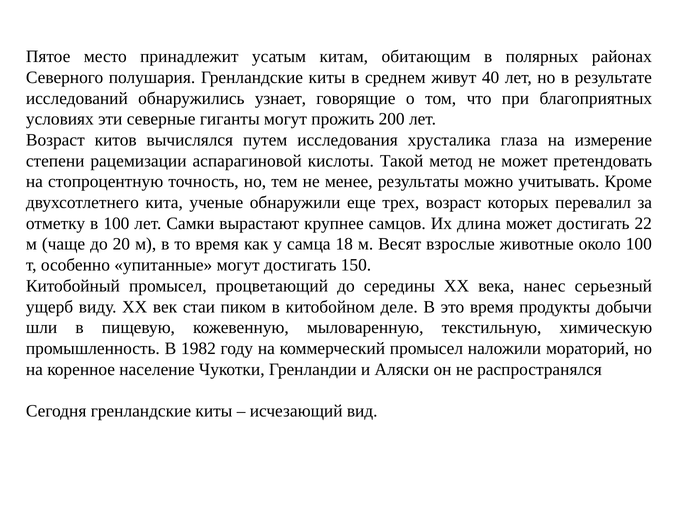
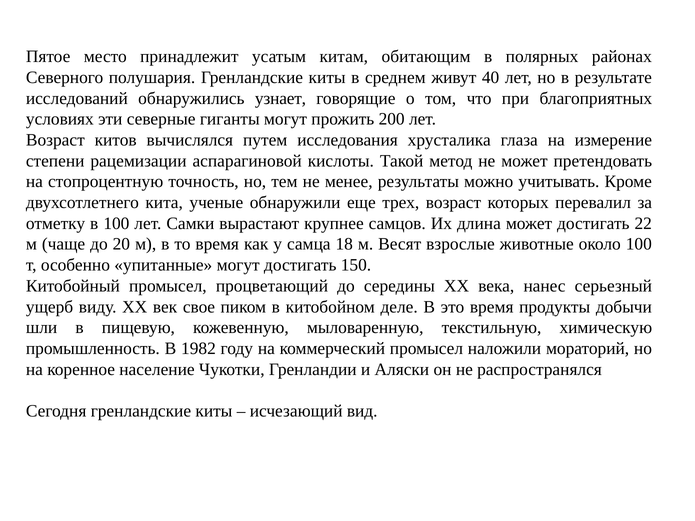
стаи: стаи -> свое
